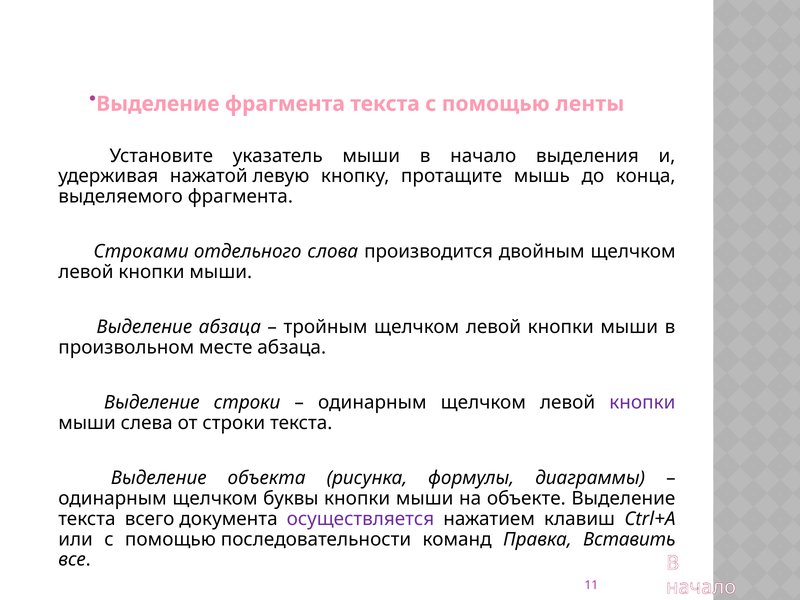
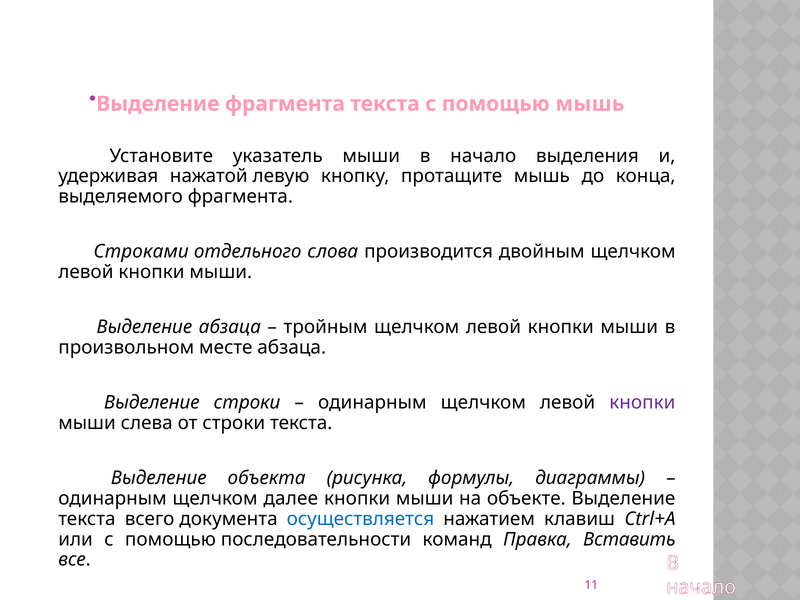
помощью ленты: ленты -> мышь
буквы: буквы -> далее
осуществляется colour: purple -> blue
